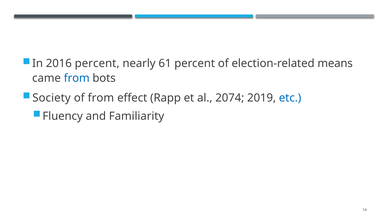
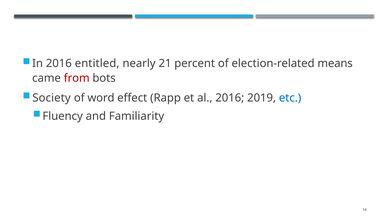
2016 percent: percent -> entitled
61: 61 -> 21
from at (77, 78) colour: blue -> red
of from: from -> word
al 2074: 2074 -> 2016
